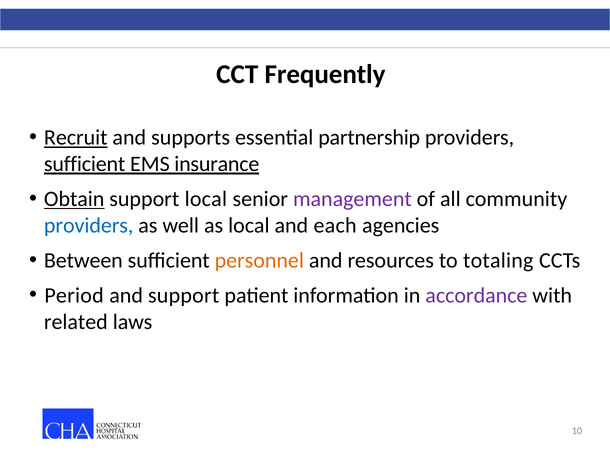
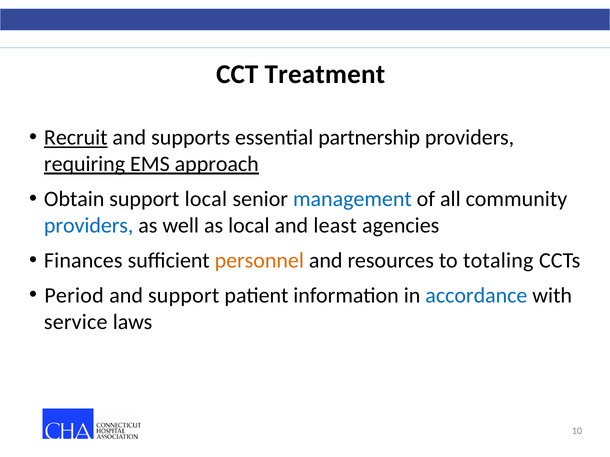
Frequently: Frequently -> Treatment
sufficient at (85, 164): sufficient -> requiring
insurance: insurance -> approach
Obtain underline: present -> none
management colour: purple -> blue
each: each -> least
Between: Between -> Finances
accordance colour: purple -> blue
related: related -> service
